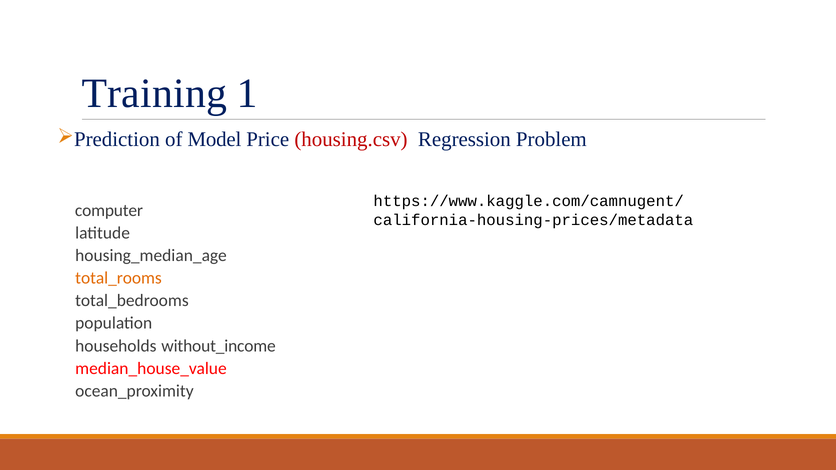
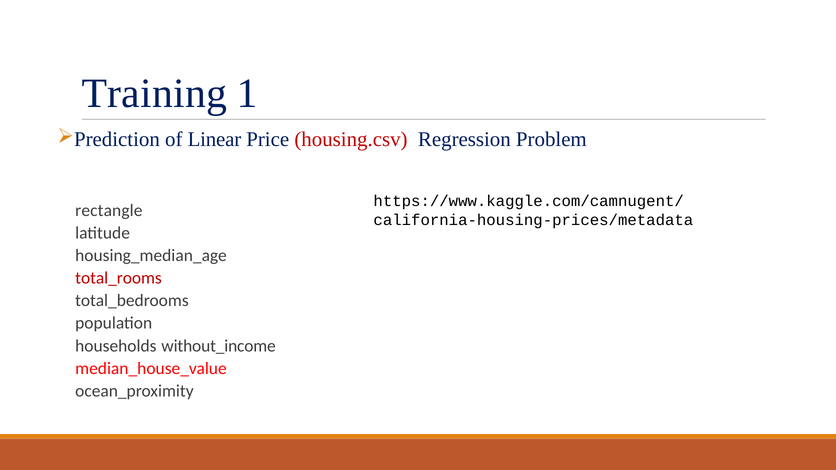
Model: Model -> Linear
computer: computer -> rectangle
total_rooms colour: orange -> red
